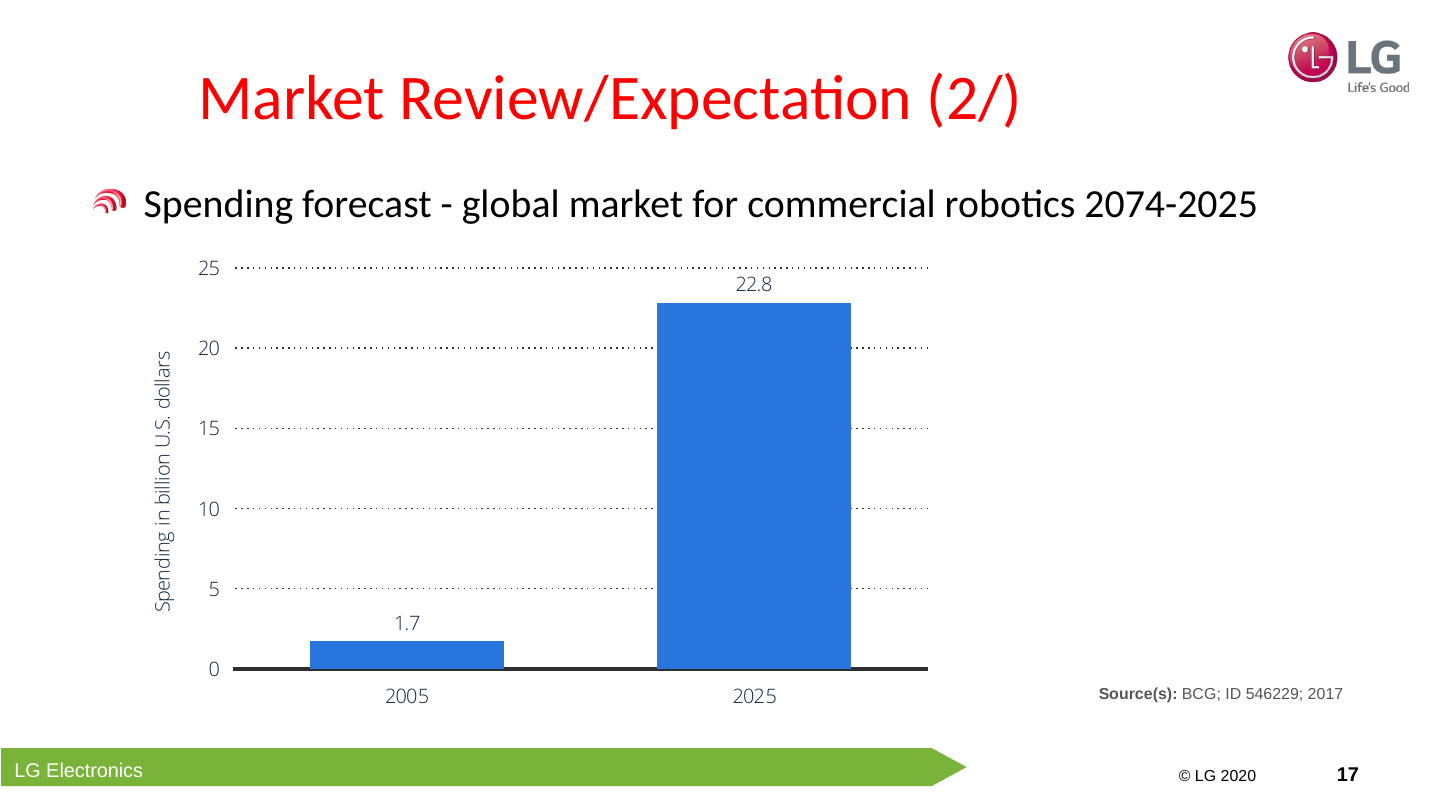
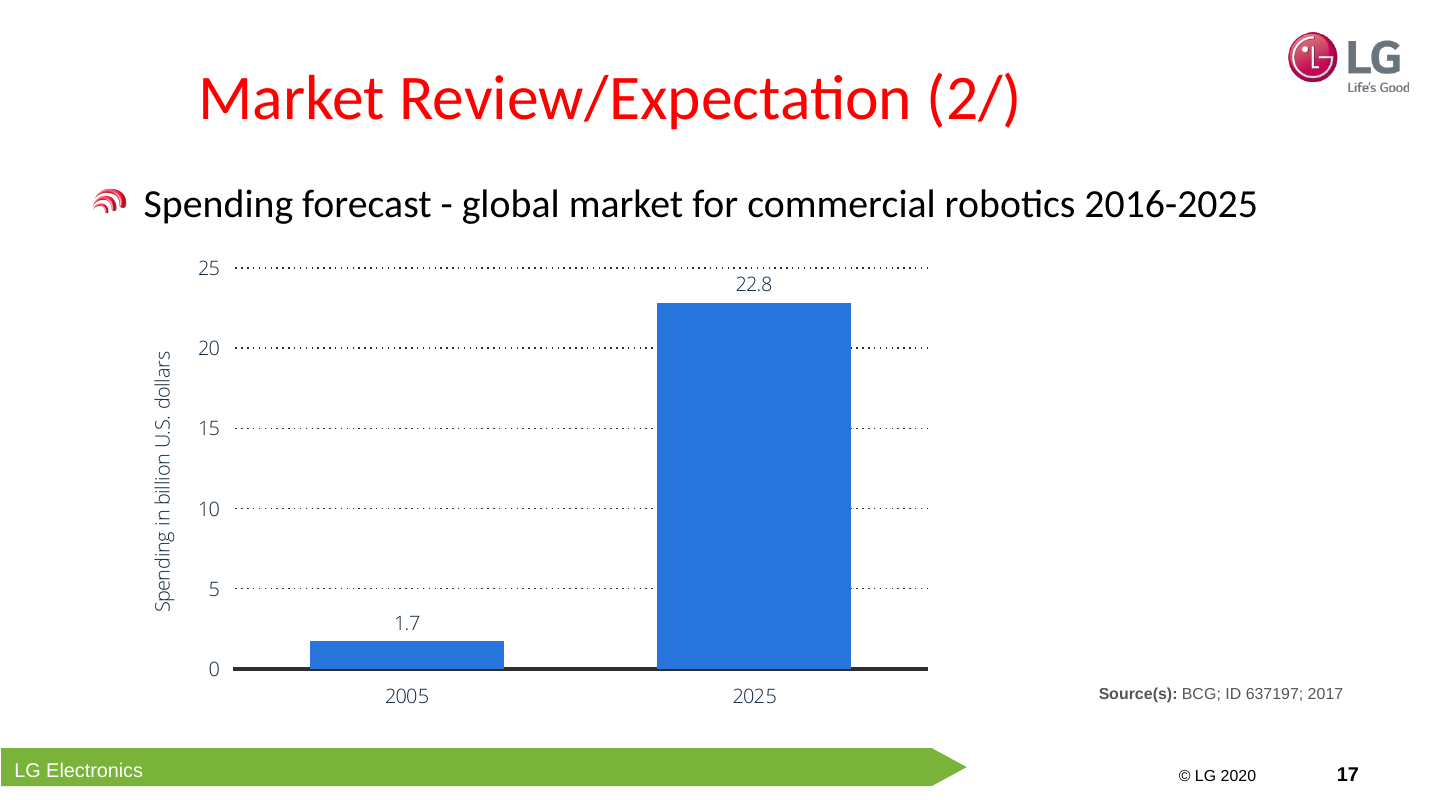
2074-2025: 2074-2025 -> 2016-2025
546229: 546229 -> 637197
